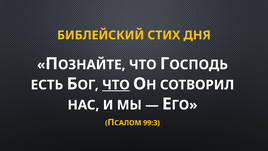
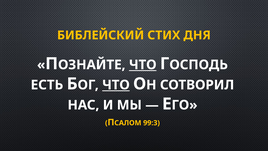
ЧТО at (143, 65) underline: none -> present
